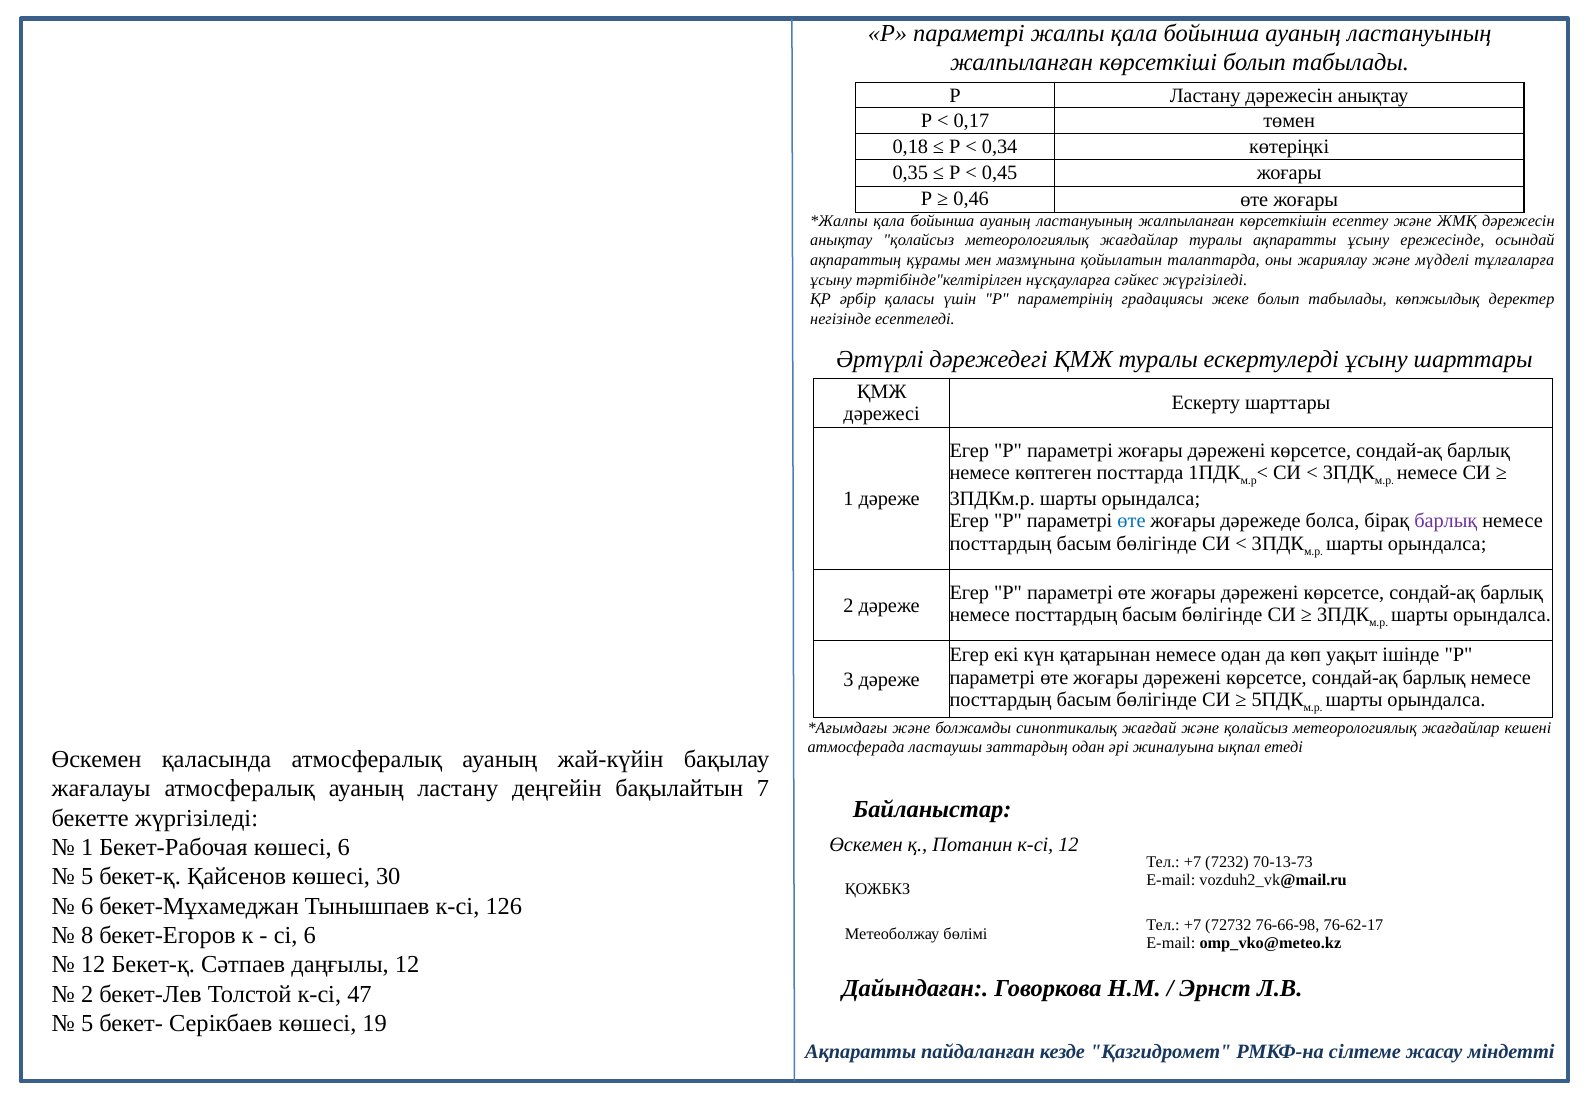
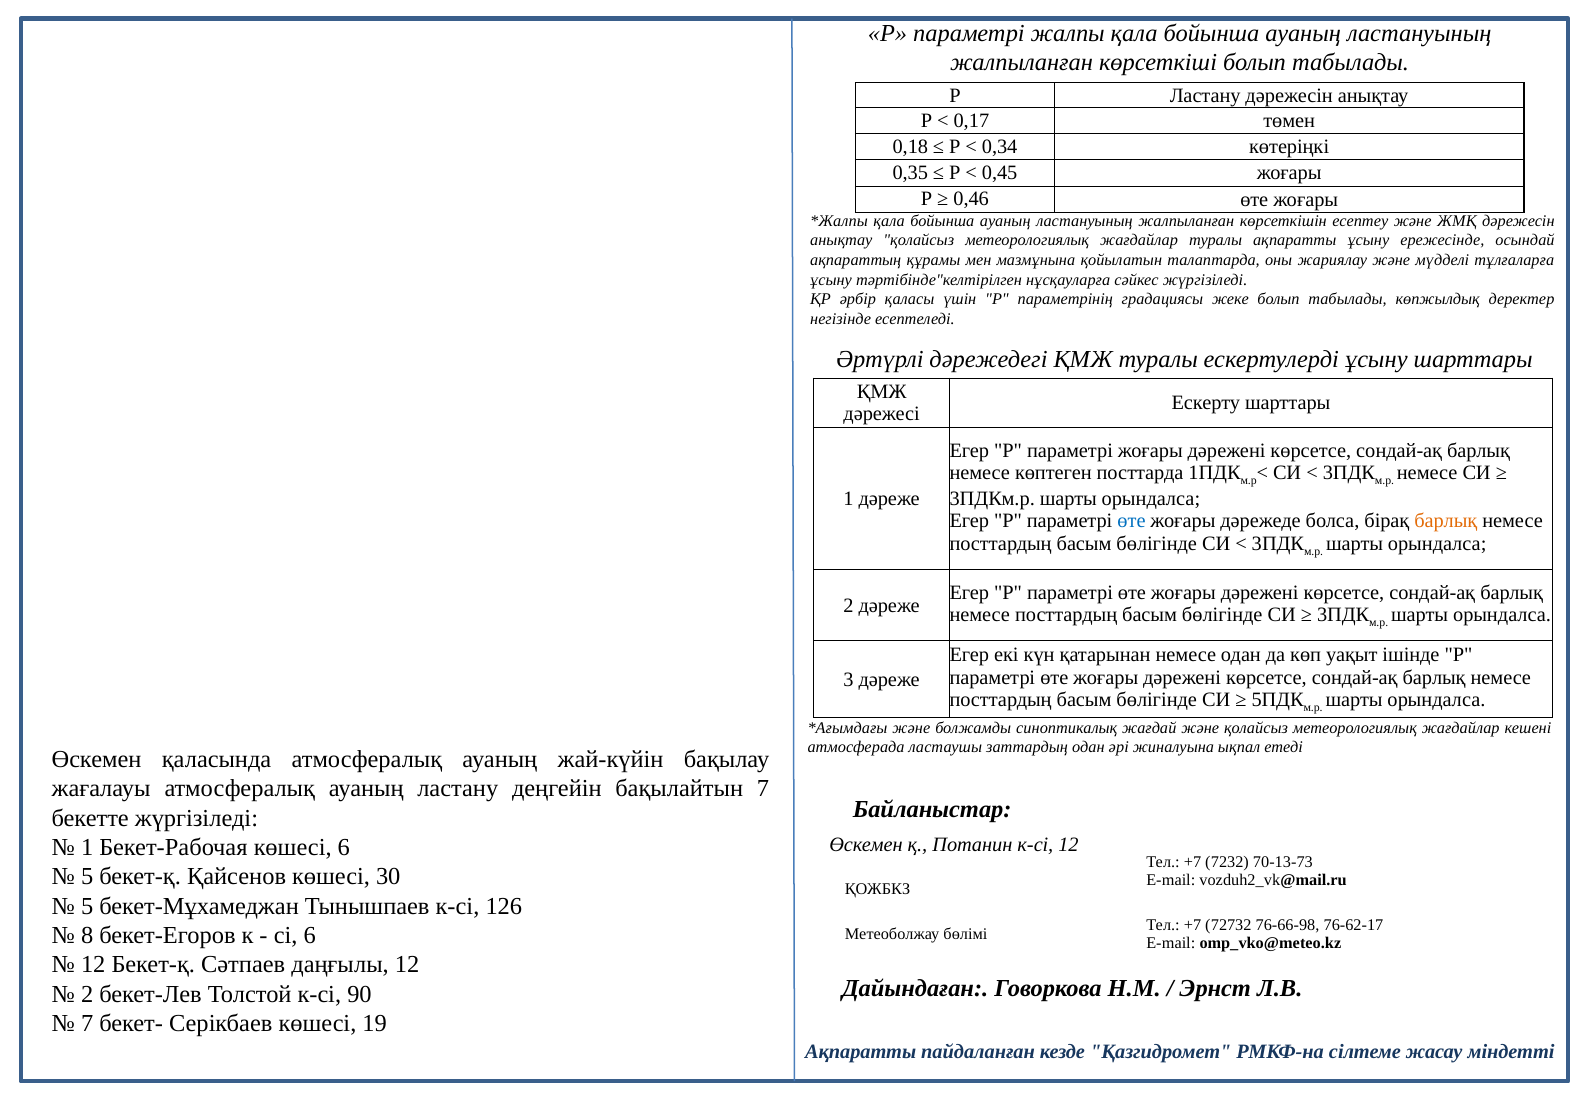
барлық at (1446, 521) colour: purple -> orange
6 at (87, 906): 6 -> 5
47: 47 -> 90
5 at (87, 1023): 5 -> 7
